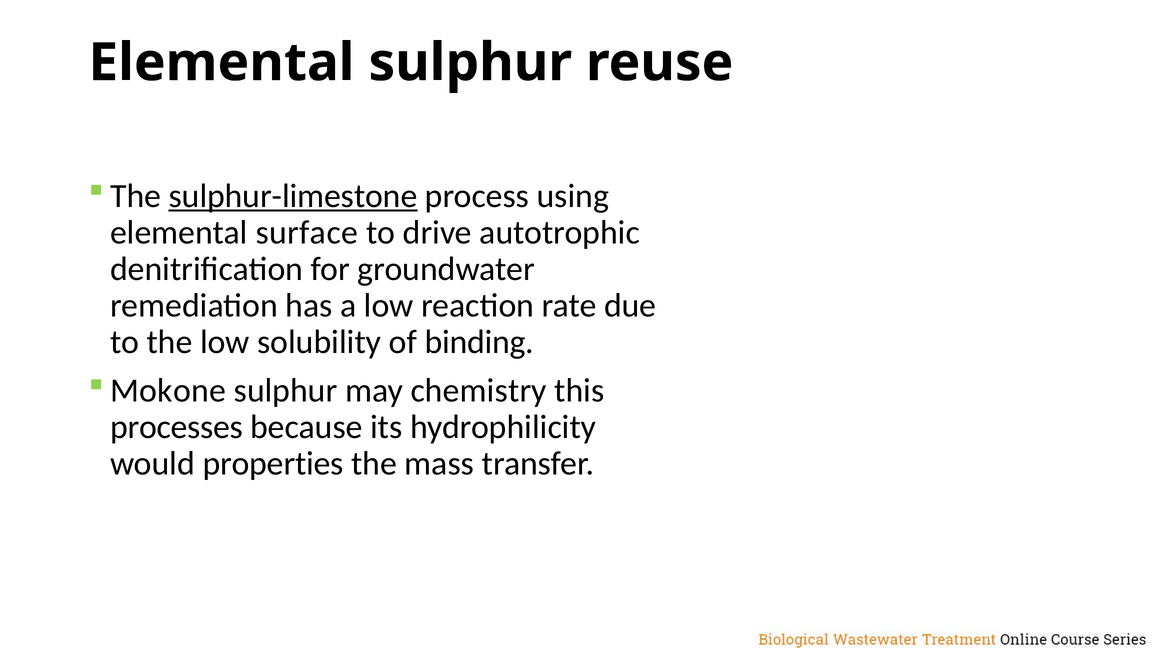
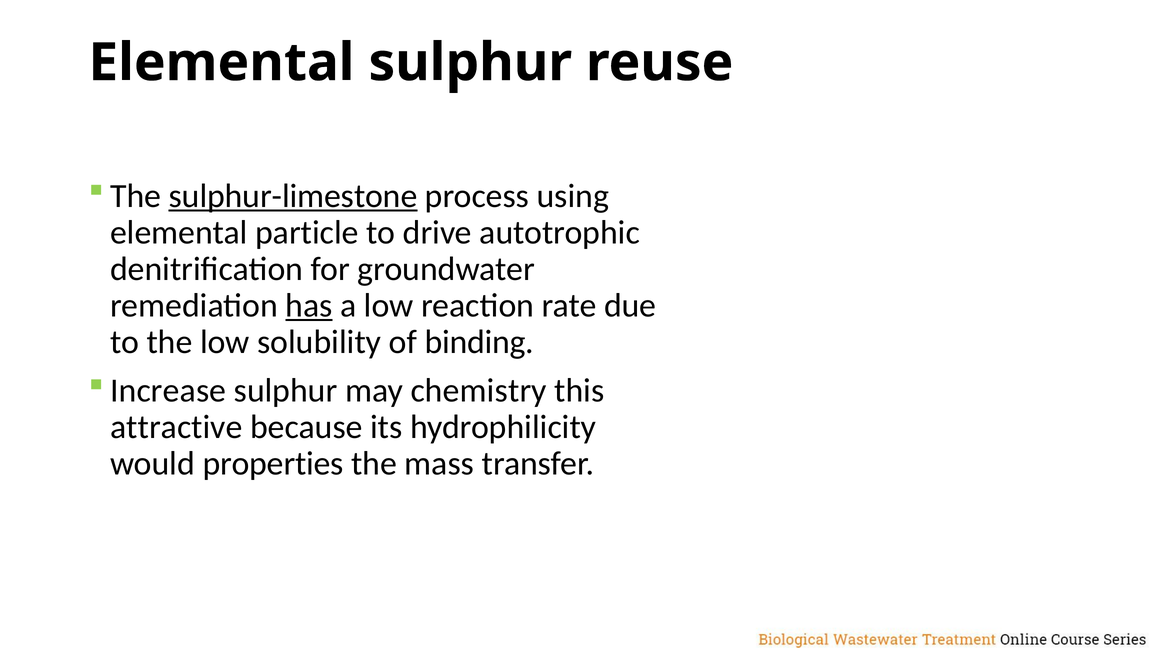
surface: surface -> particle
has underline: none -> present
Mokone: Mokone -> Increase
processes: processes -> attractive
